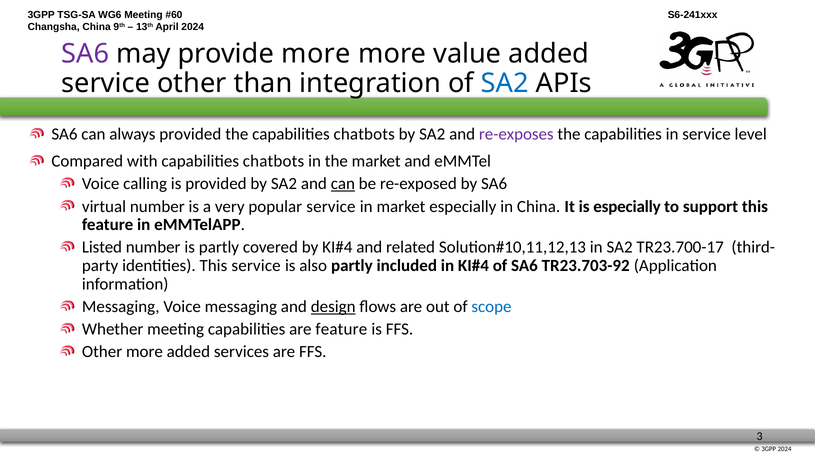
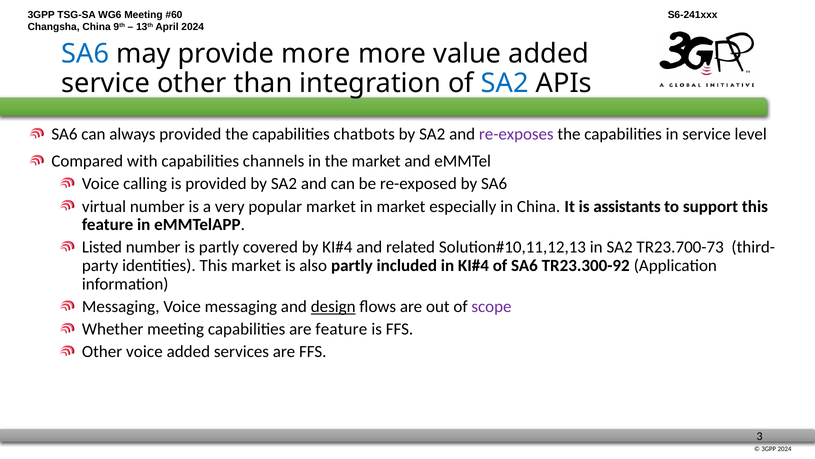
SA6 at (85, 54) colour: purple -> blue
with capabilities chatbots: chatbots -> channels
can at (343, 184) underline: present -> none
popular service: service -> market
is especially: especially -> assistants
TR23.700-17: TR23.700-17 -> TR23.700-73
This service: service -> market
TR23.703-92: TR23.703-92 -> TR23.300-92
scope colour: blue -> purple
Other more: more -> voice
